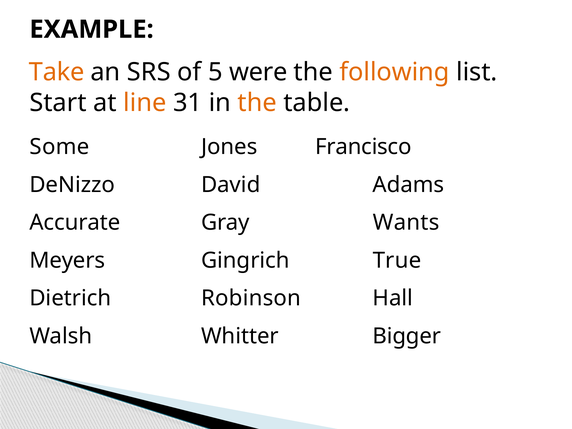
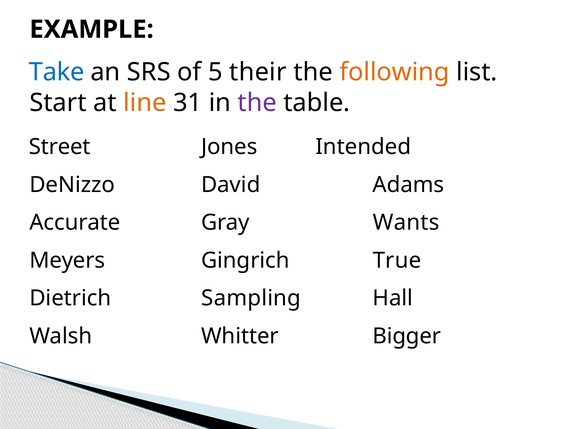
Take colour: orange -> blue
were: were -> their
the at (257, 103) colour: orange -> purple
Some: Some -> Street
Francisco: Francisco -> Intended
Robinson: Robinson -> Sampling
